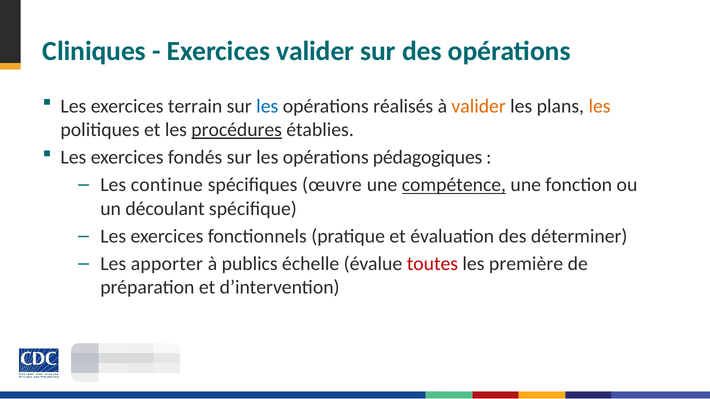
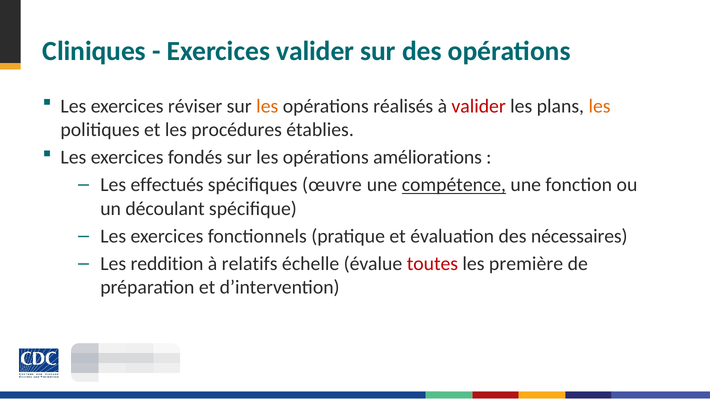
terrain: terrain -> réviser
les at (267, 106) colour: blue -> orange
valider at (479, 106) colour: orange -> red
procédures underline: present -> none
pédagogiques: pédagogiques -> améliorations
continue: continue -> effectués
déterminer: déterminer -> nécessaires
apporter: apporter -> reddition
publics: publics -> relatifs
